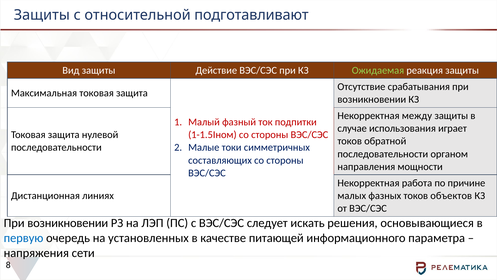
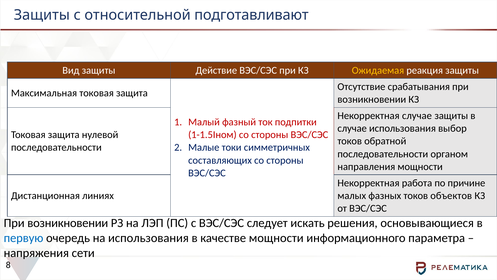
Ожидаемая colour: light green -> yellow
Некорректная между: между -> случае
играет: играет -> выбор
на установленных: установленных -> использования
качестве питающей: питающей -> мощности
